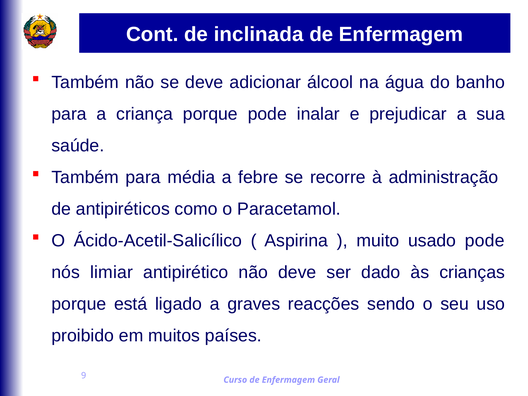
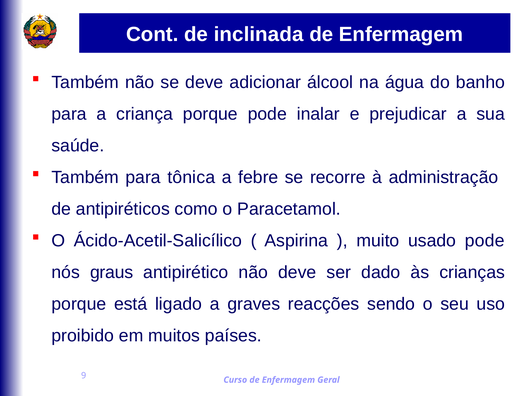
média: média -> tônica
limiar: limiar -> graus
